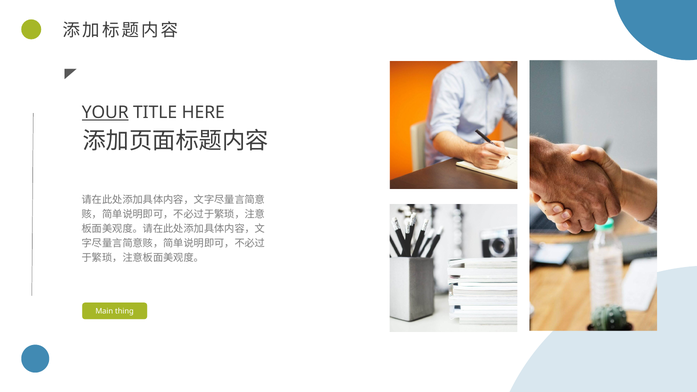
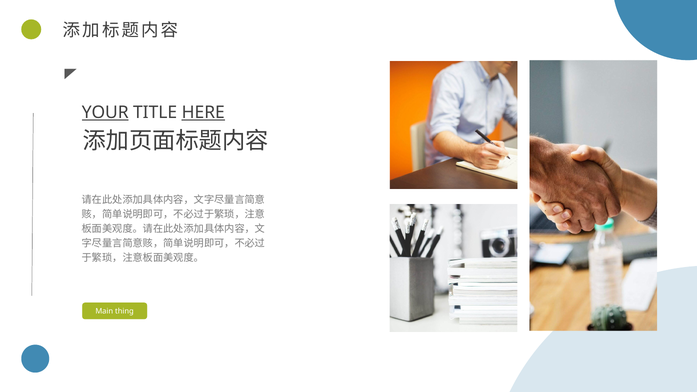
HERE underline: none -> present
